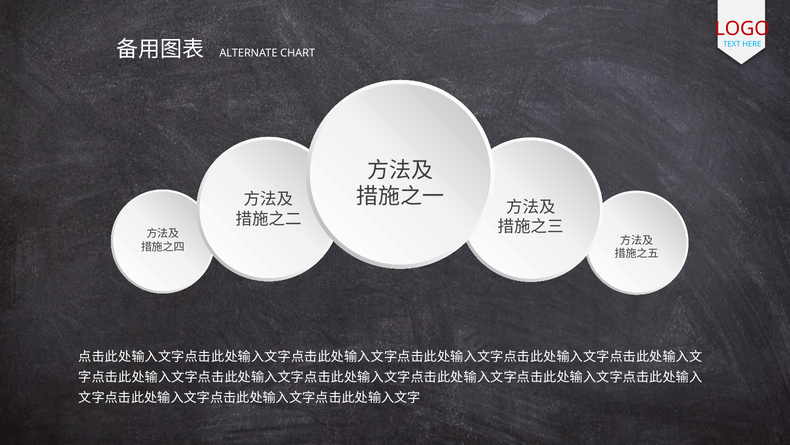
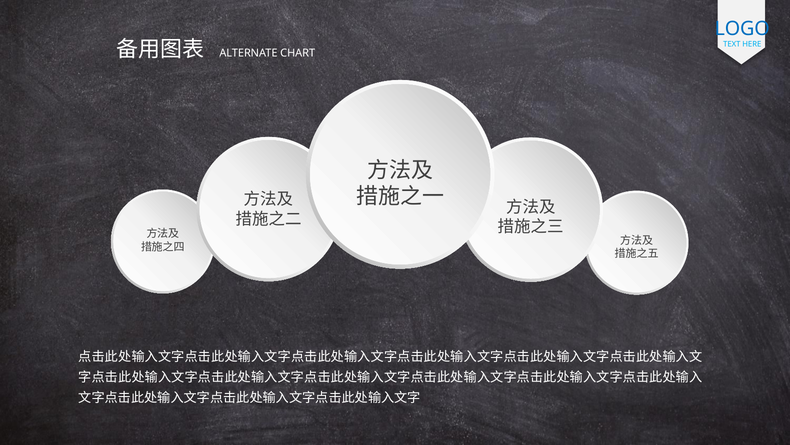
LOGO colour: red -> blue
